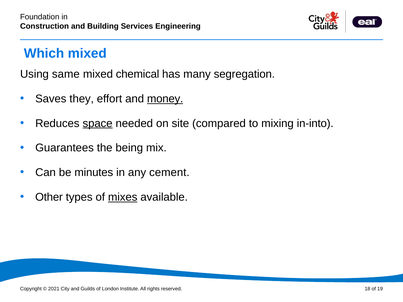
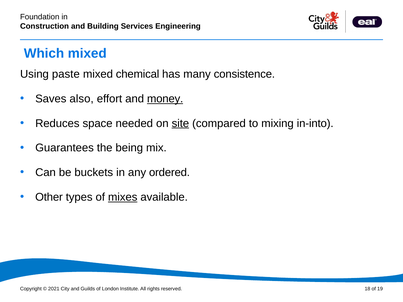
same: same -> paste
segregation: segregation -> consistence
they: they -> also
space underline: present -> none
site underline: none -> present
minutes: minutes -> buckets
cement: cement -> ordered
